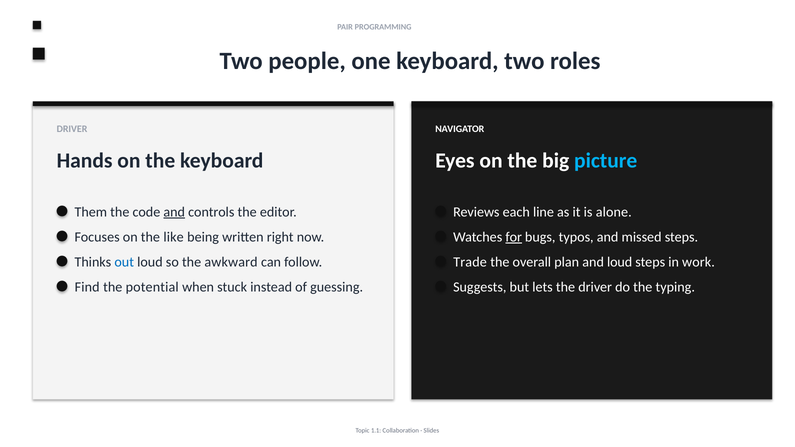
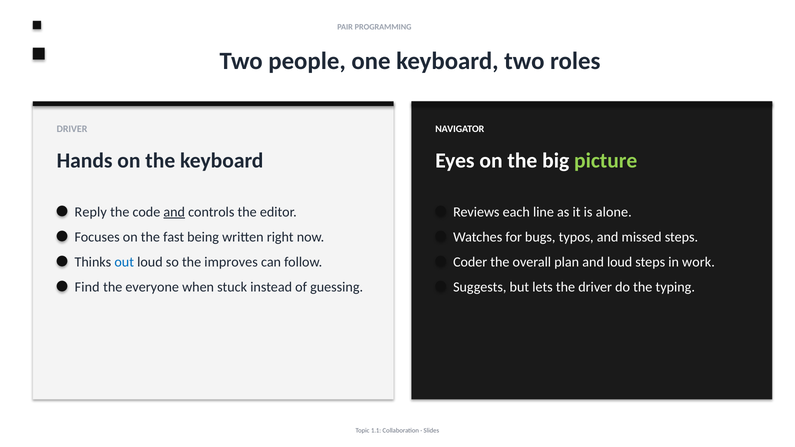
picture colour: light blue -> light green
Them: Them -> Reply
like: like -> fast
for underline: present -> none
awkward: awkward -> improves
Trade: Trade -> Coder
potential: potential -> everyone
